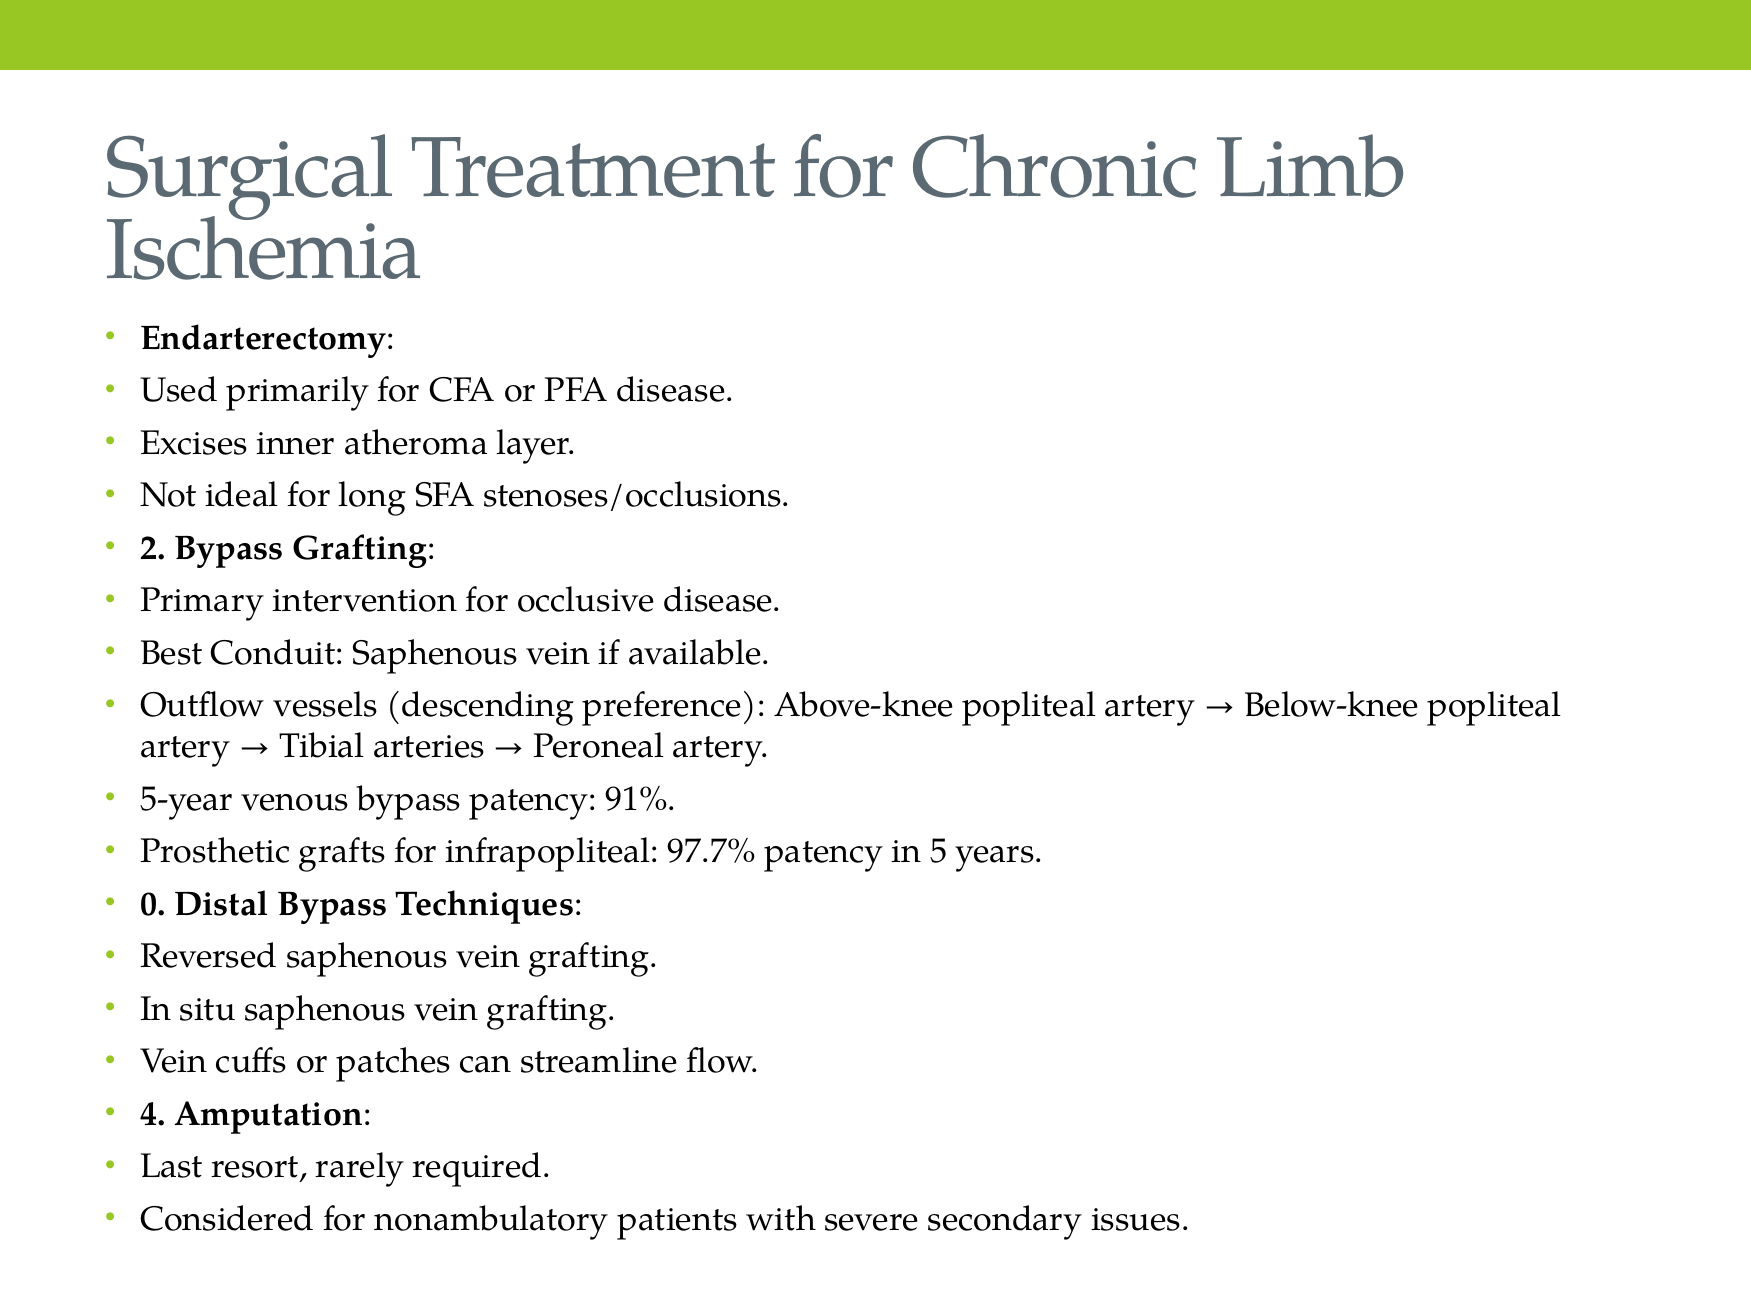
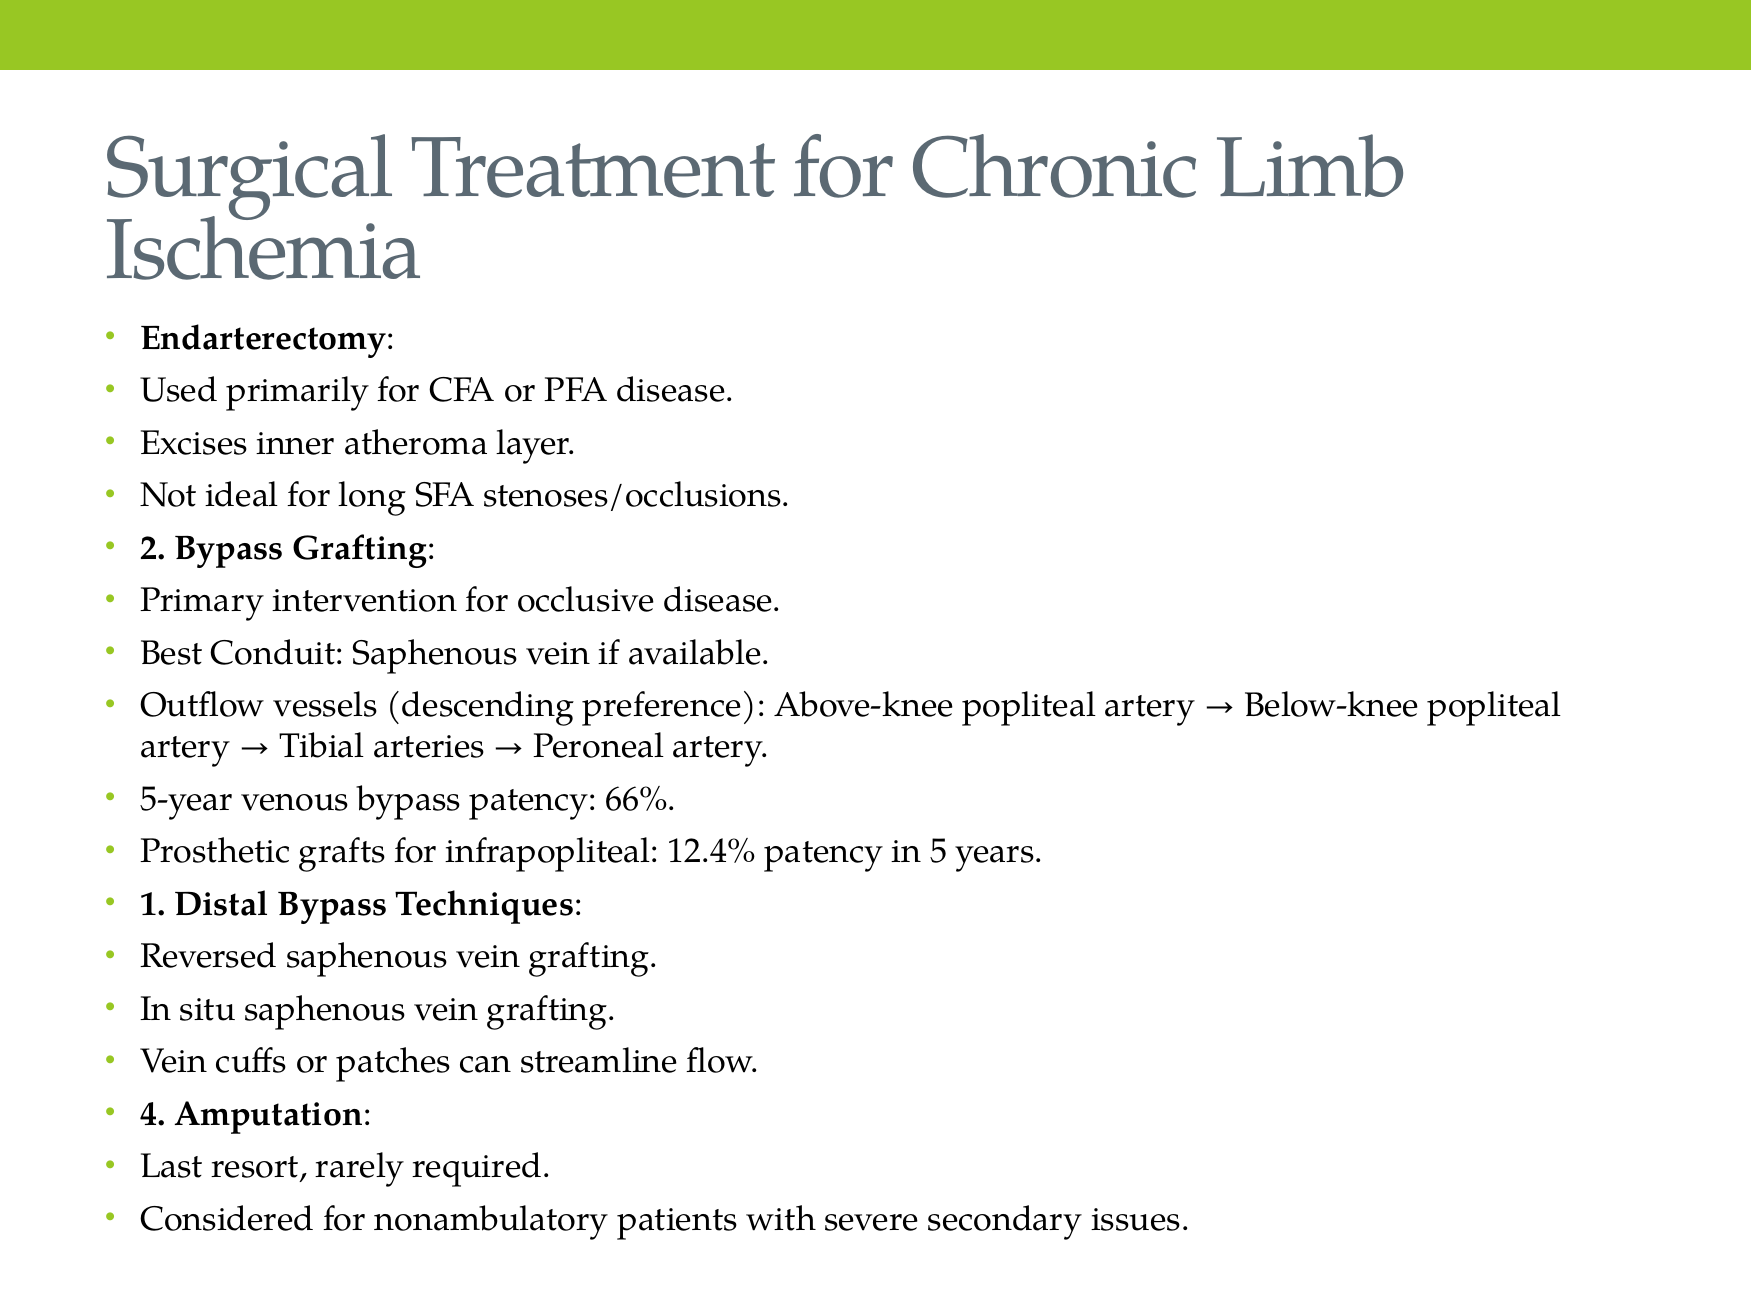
91%: 91% -> 66%
97.7%: 97.7% -> 12.4%
0: 0 -> 1
